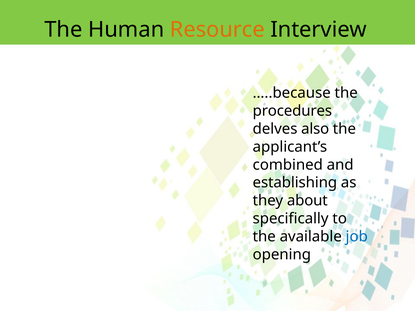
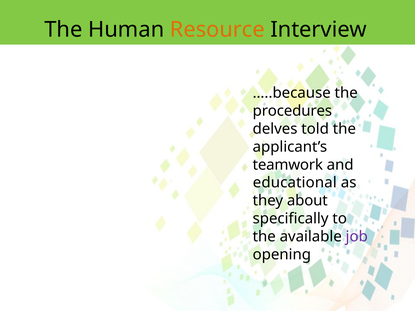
also: also -> told
combined: combined -> teamwork
establishing: establishing -> educational
job colour: blue -> purple
